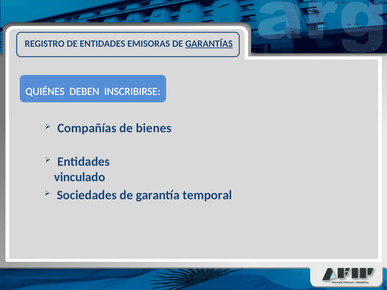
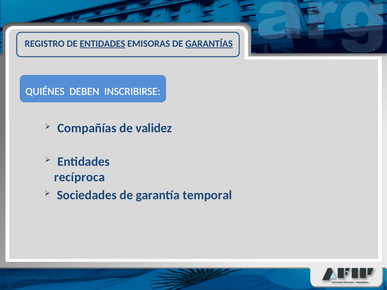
ENTIDADES at (102, 44) underline: none -> present
bienes: bienes -> validez
vinculado: vinculado -> recíproca
